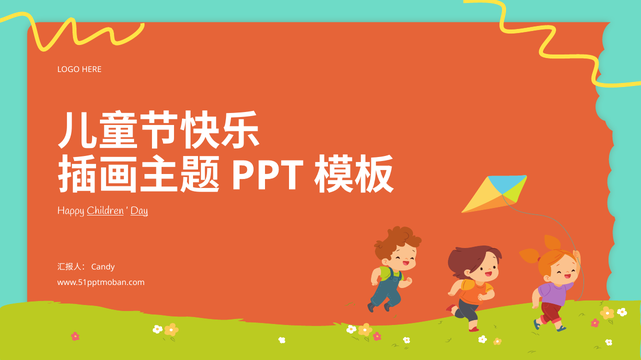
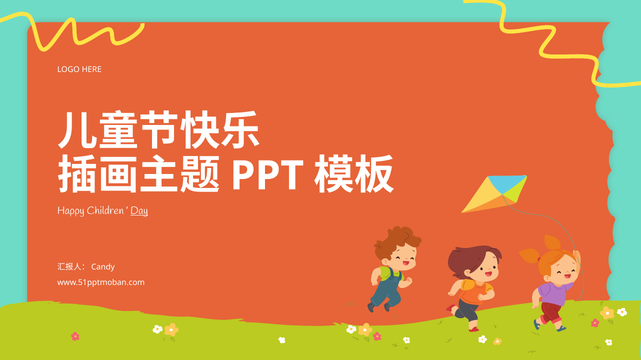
Children underline: present -> none
